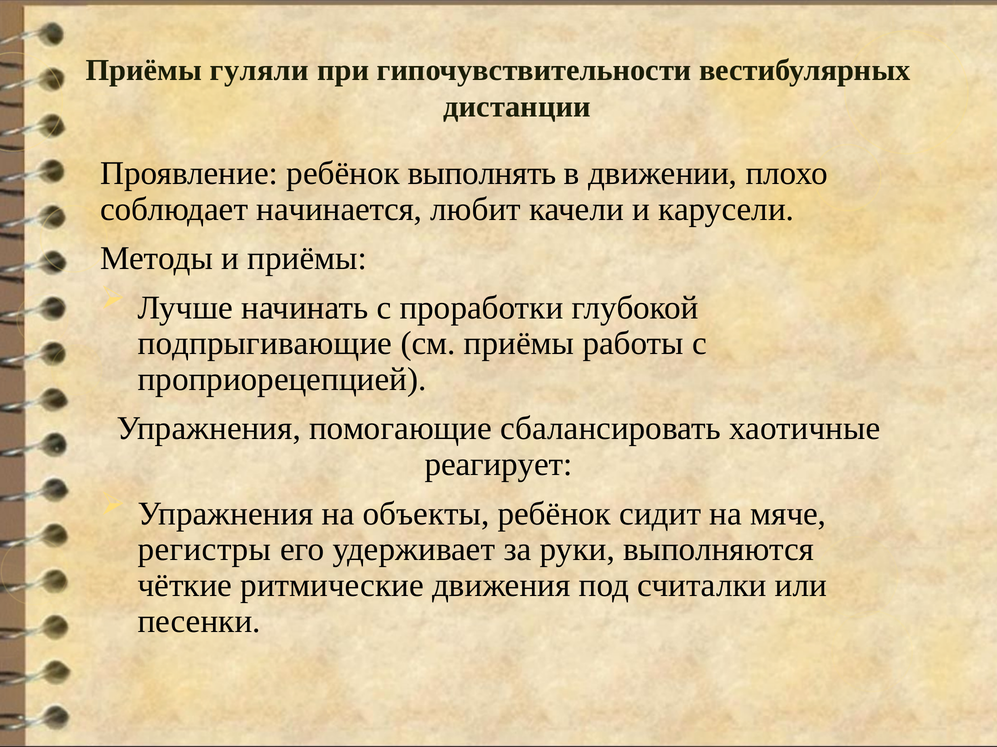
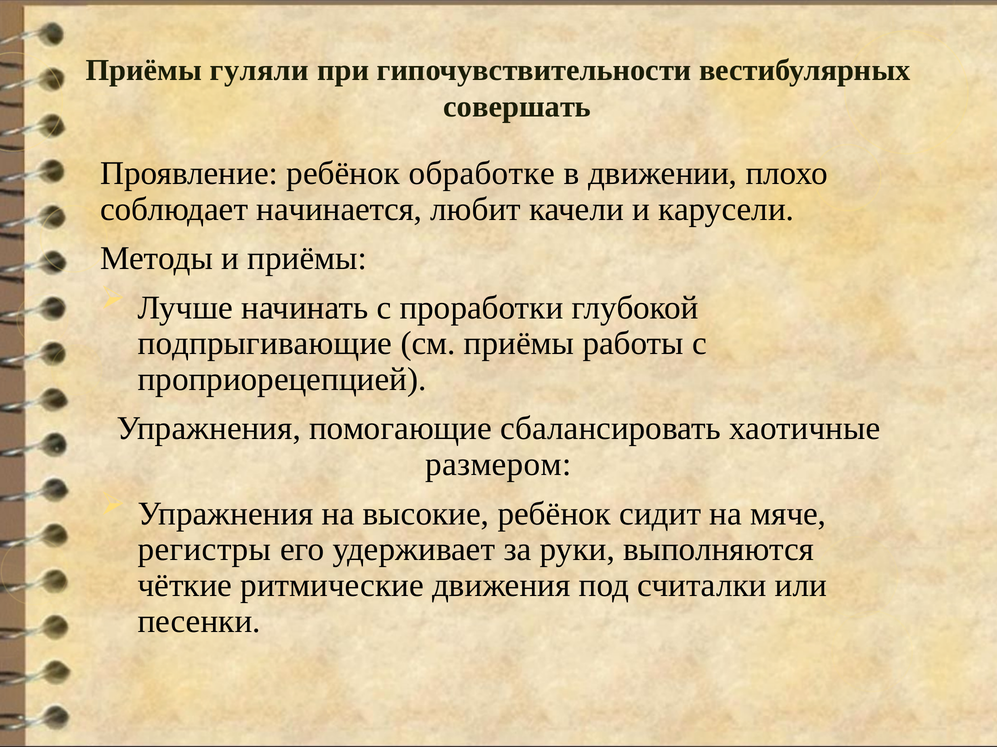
дистанции: дистанции -> совершать
выполнять: выполнять -> обработке
реагирует: реагирует -> размером
объекты: объекты -> высокие
